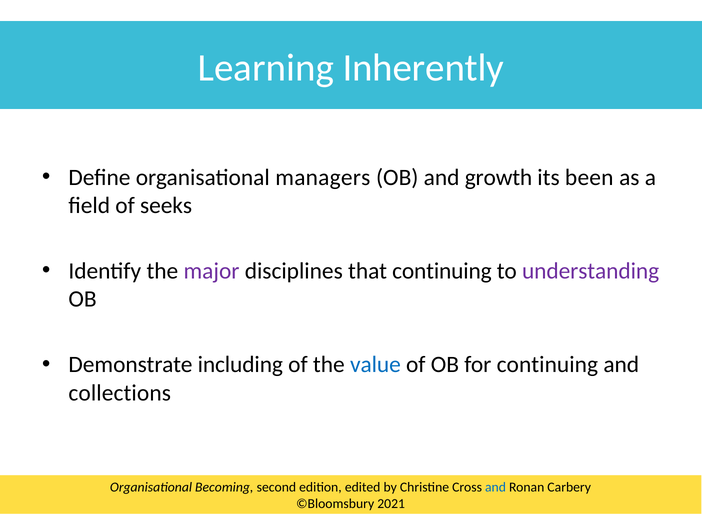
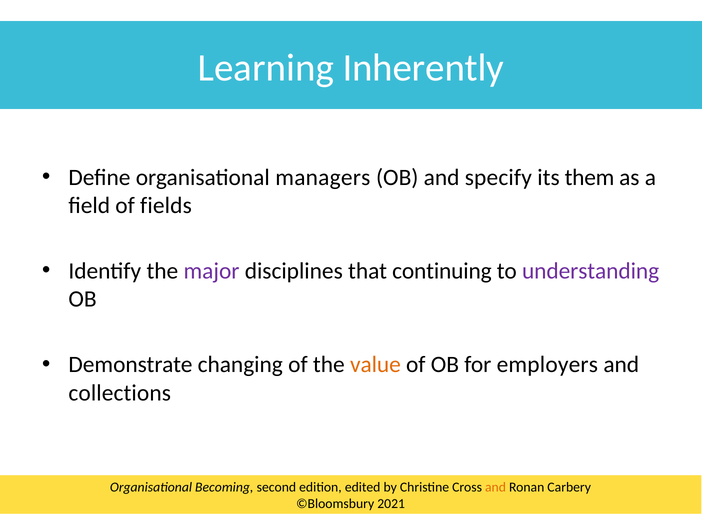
growth: growth -> specify
been: been -> them
seeks: seeks -> fields
including: including -> changing
value colour: blue -> orange
for continuing: continuing -> employers
and at (495, 487) colour: blue -> orange
